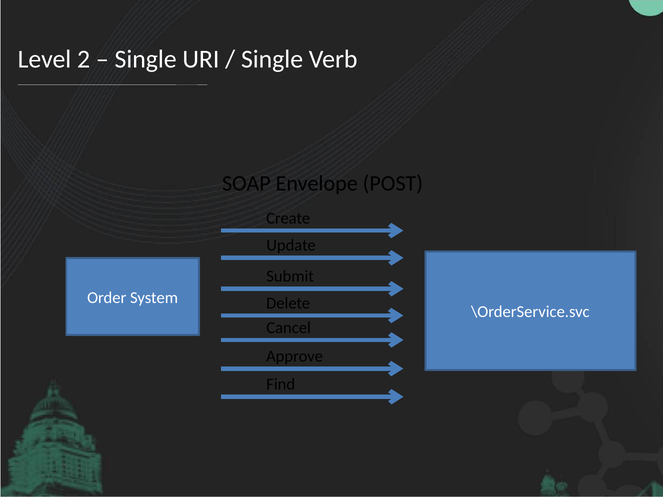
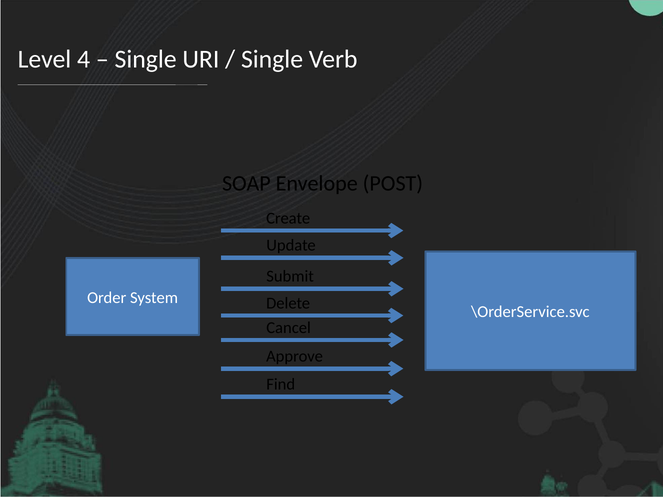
2: 2 -> 4
